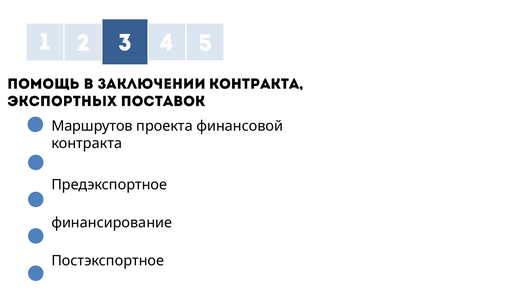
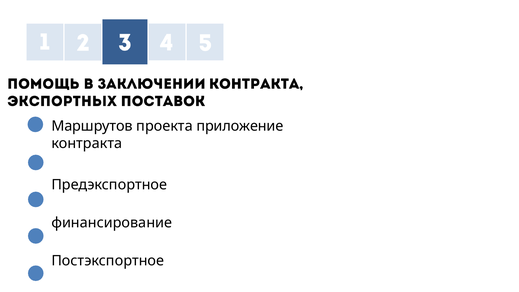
финансовой: финансовой -> приложение
